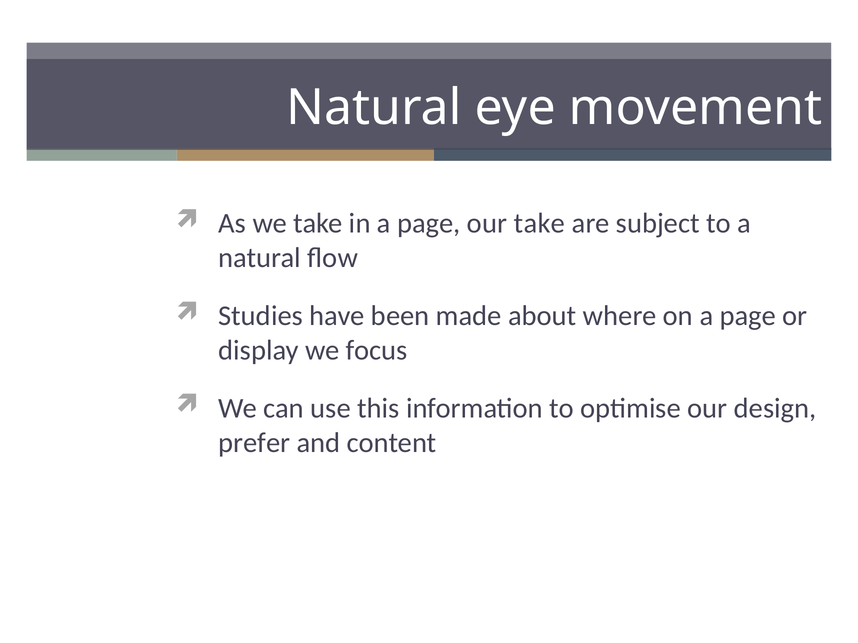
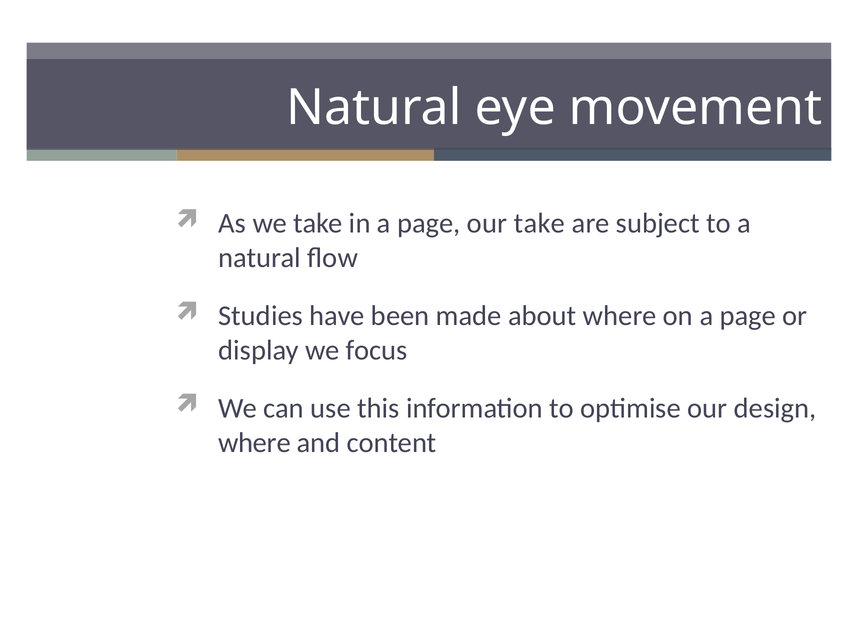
prefer at (254, 443): prefer -> where
